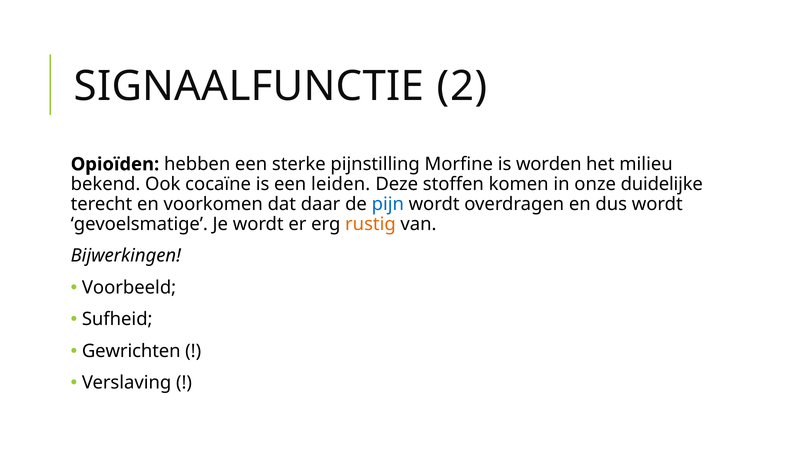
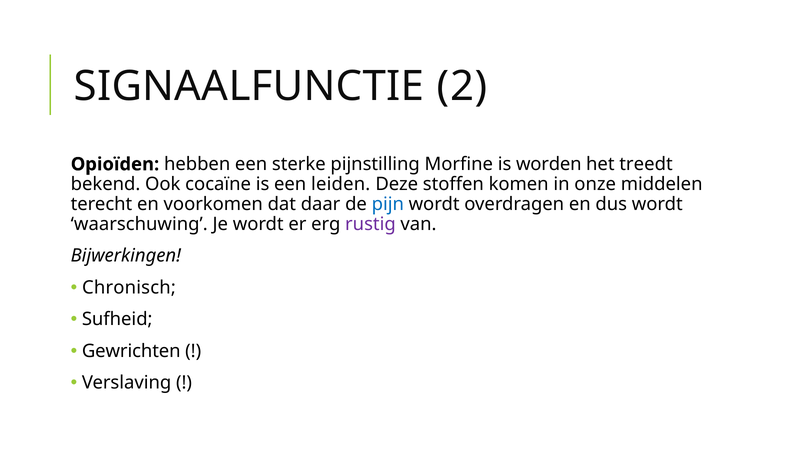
milieu: milieu -> treedt
duidelijke: duidelijke -> middelen
gevoelsmatige: gevoelsmatige -> waarschuwing
rustig colour: orange -> purple
Voorbeeld: Voorbeeld -> Chronisch
